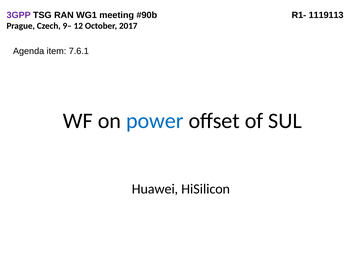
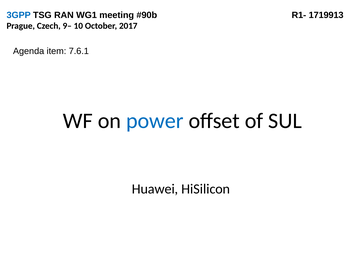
3GPP colour: purple -> blue
1119113: 1119113 -> 1719913
12: 12 -> 10
